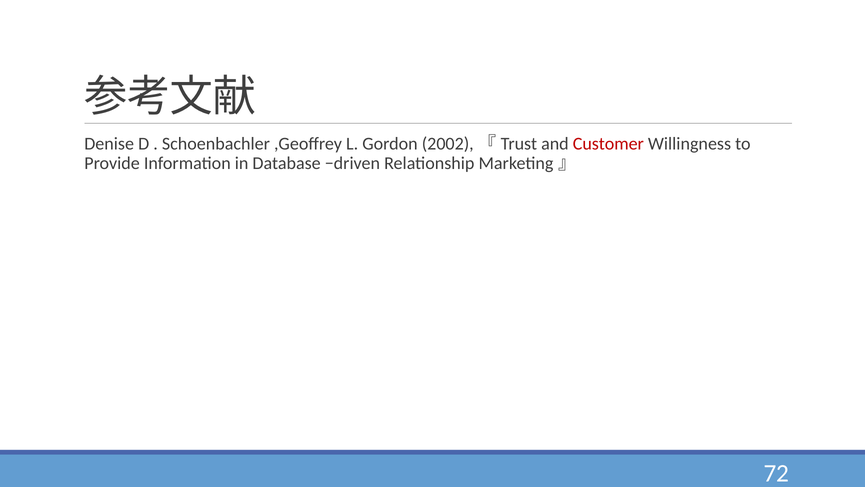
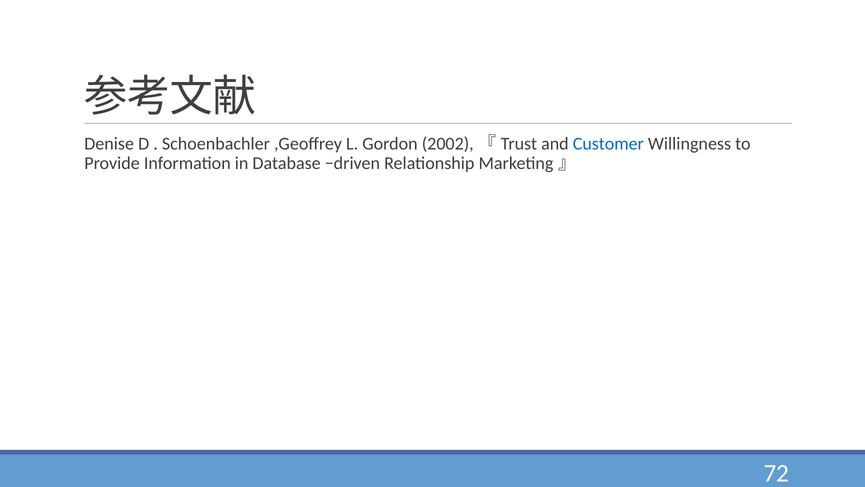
Customer colour: red -> blue
